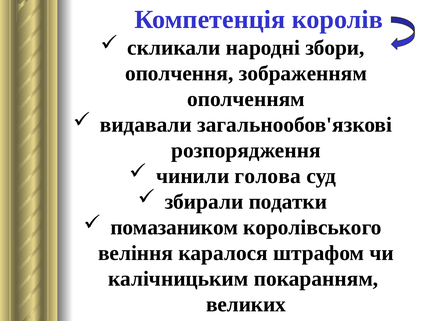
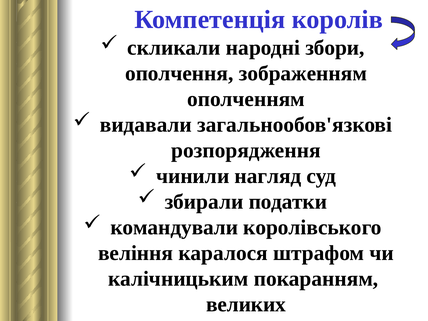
голова: голова -> нагляд
помазаником: помазаником -> командували
